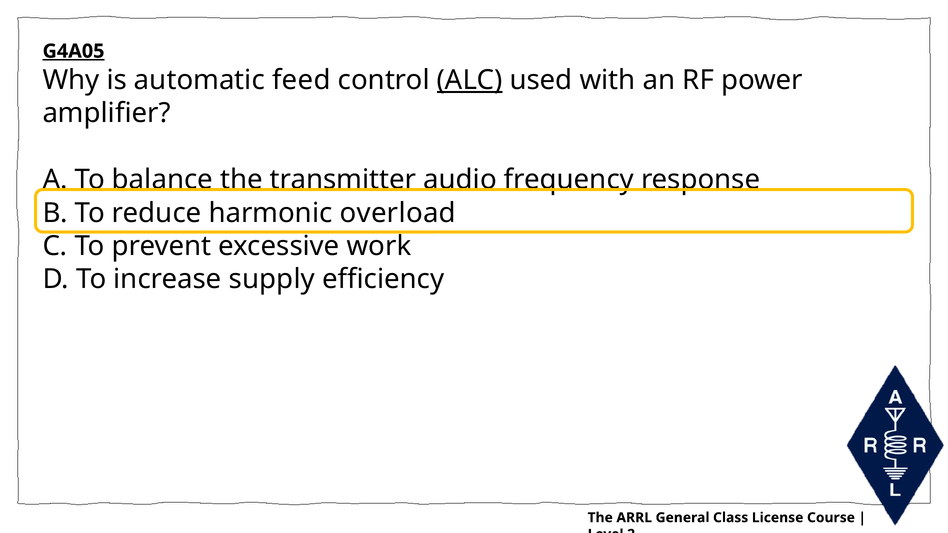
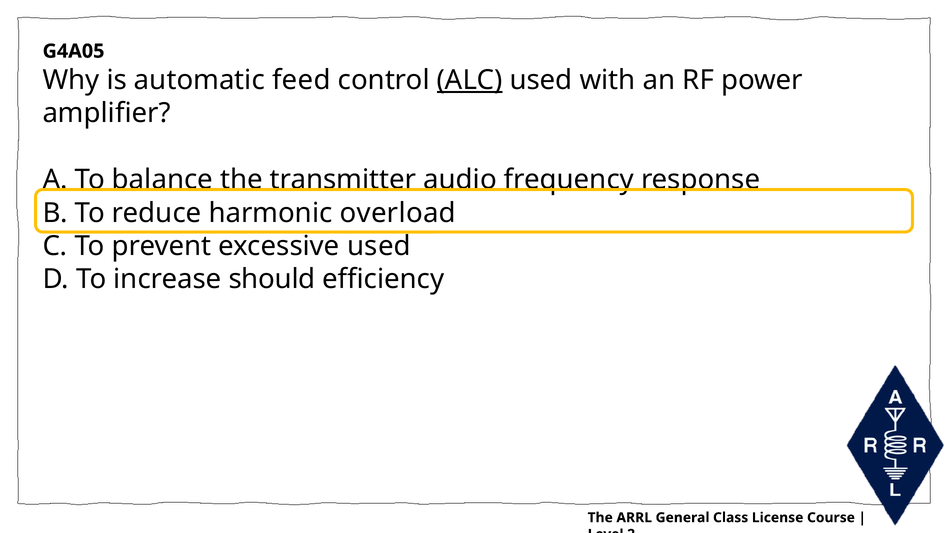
G4A05 underline: present -> none
excessive work: work -> used
supply: supply -> should
